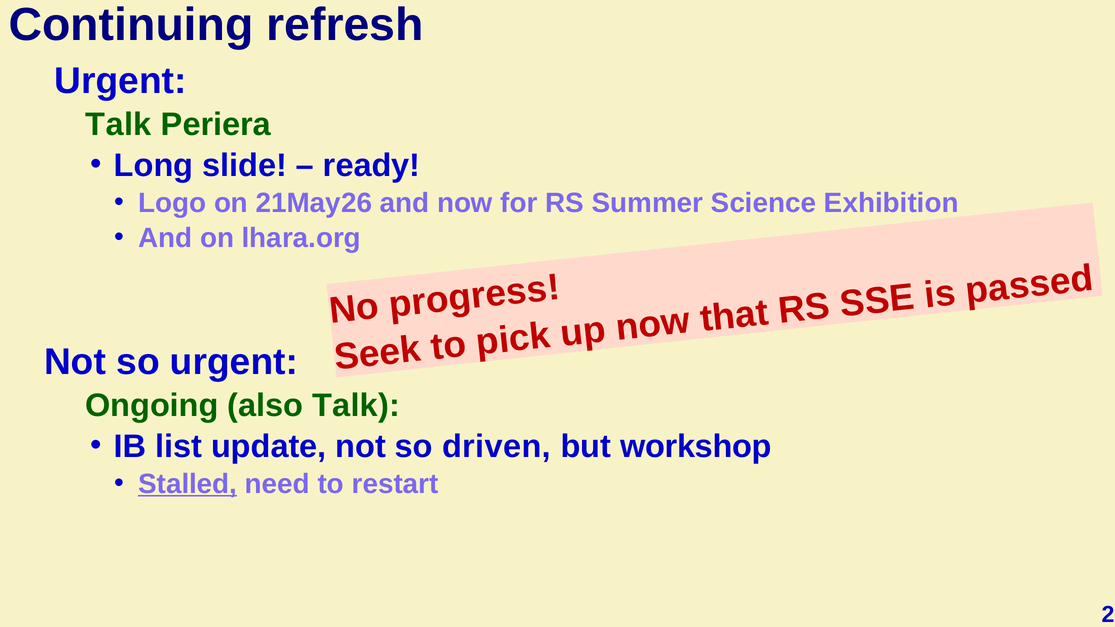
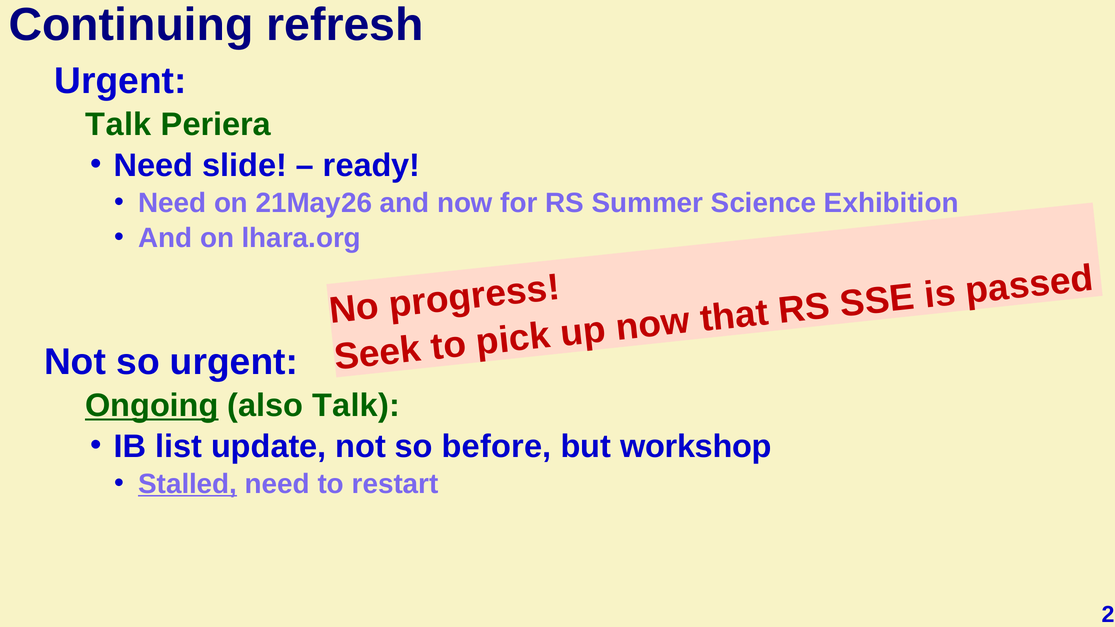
Long at (154, 166): Long -> Need
Logo at (172, 203): Logo -> Need
Ongoing underline: none -> present
driven: driven -> before
